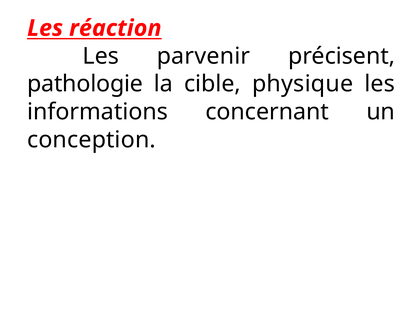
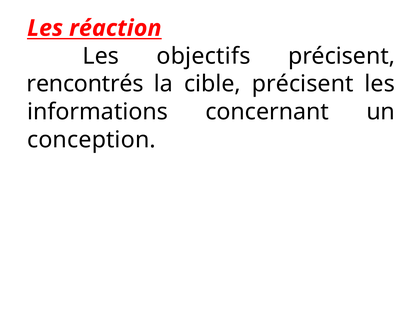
parvenir: parvenir -> objectifs
pathologie: pathologie -> rencontrés
cible physique: physique -> précisent
